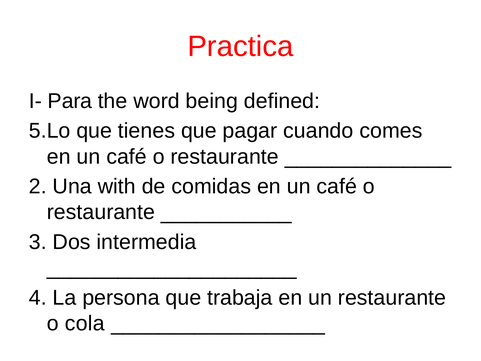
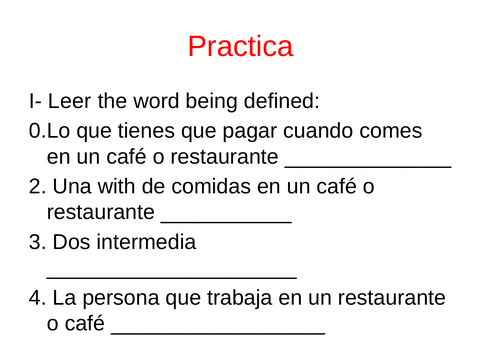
Para: Para -> Leer
5.Lo: 5.Lo -> 0.Lo
o cola: cola -> café
